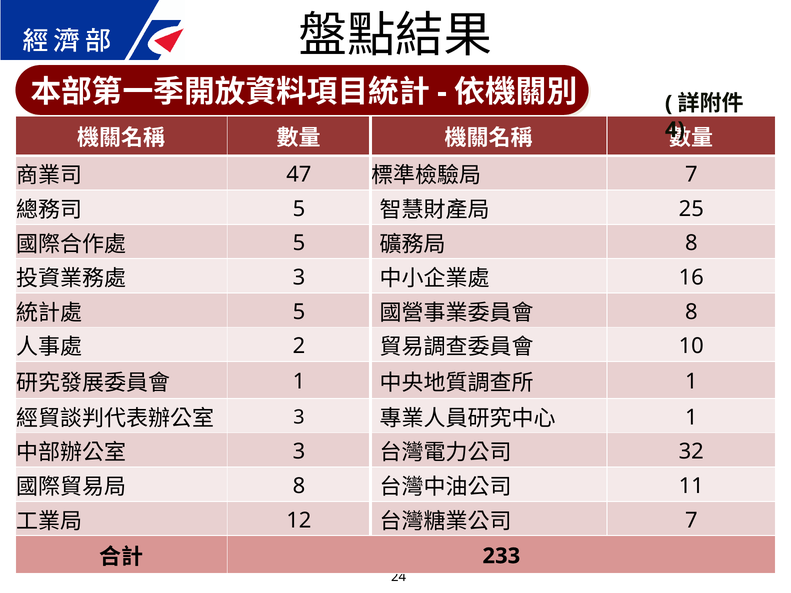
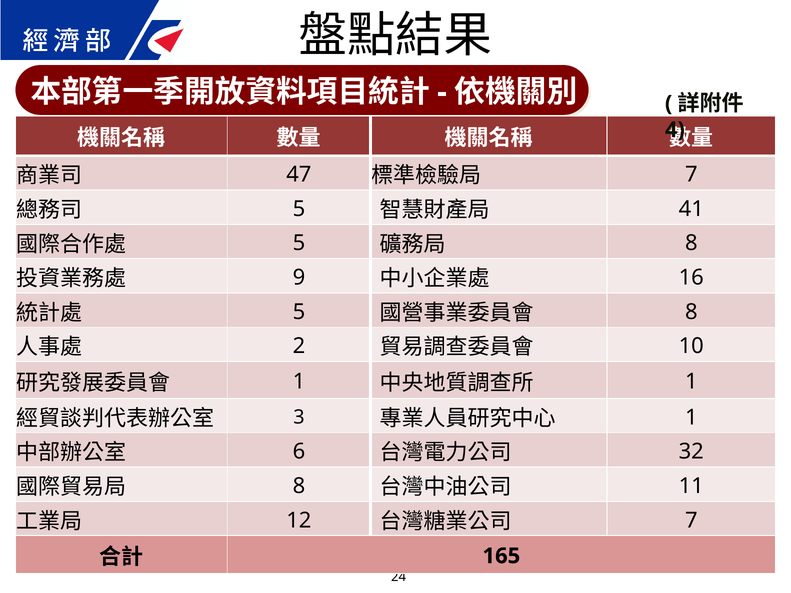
25: 25 -> 41
3 at (299, 278): 3 -> 9
3 at (299, 452): 3 -> 6
233: 233 -> 165
